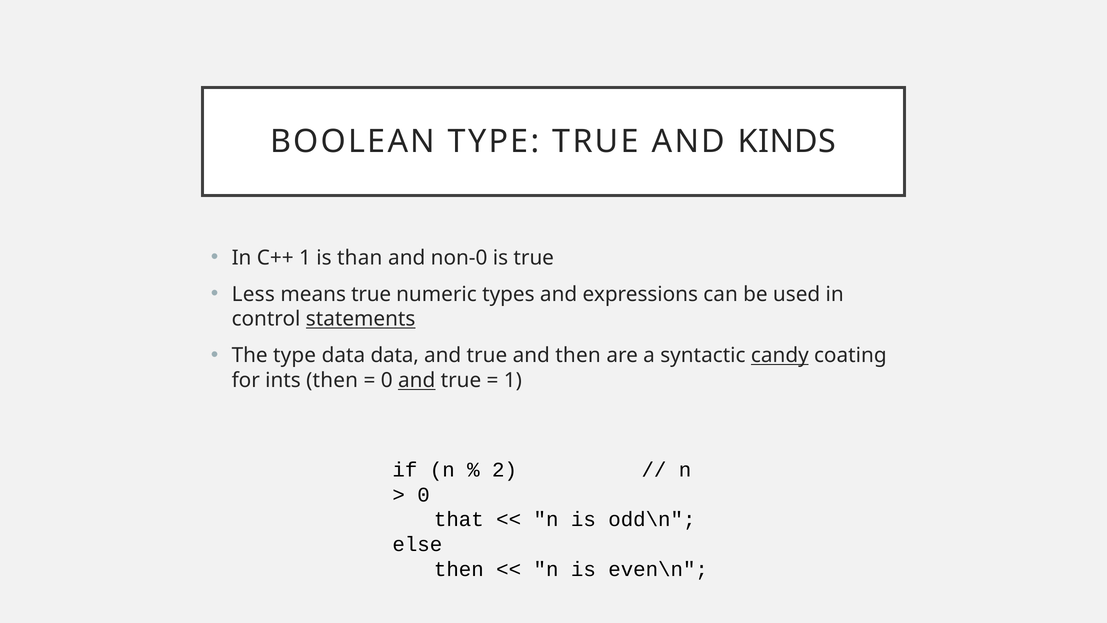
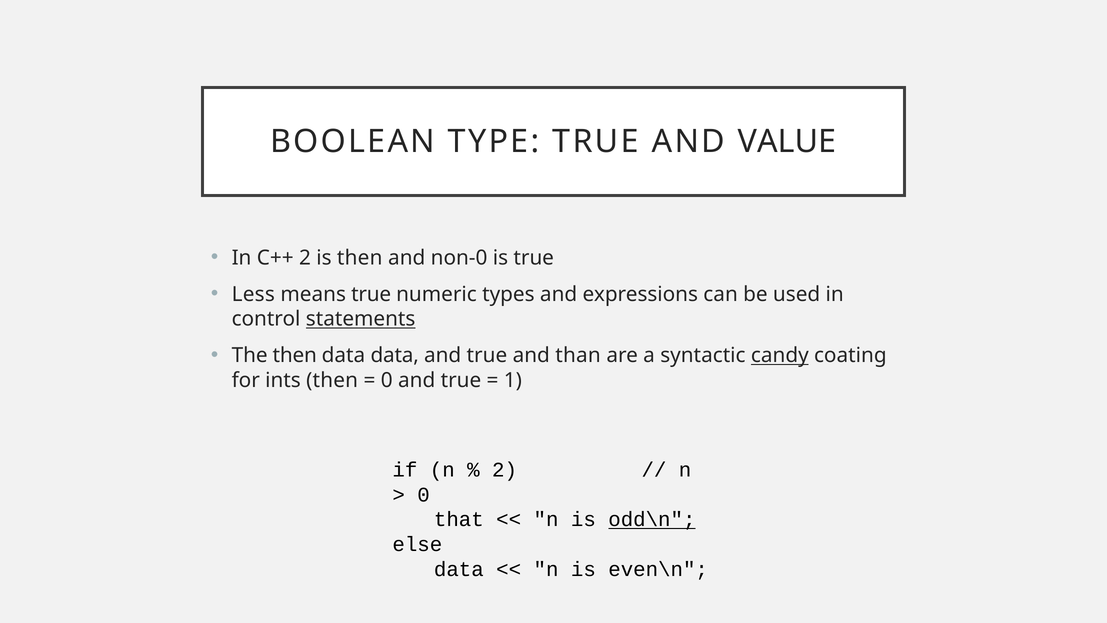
KINDS: KINDS -> VALUE
C++ 1: 1 -> 2
is than: than -> then
The type: type -> then
and then: then -> than
and at (417, 380) underline: present -> none
odd\n underline: none -> present
then at (459, 569): then -> data
